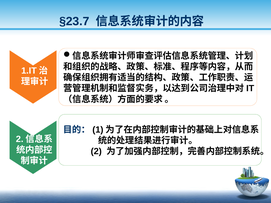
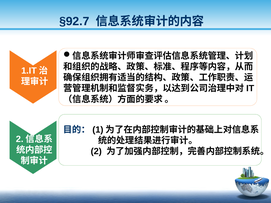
§23.7: §23.7 -> §92.7
